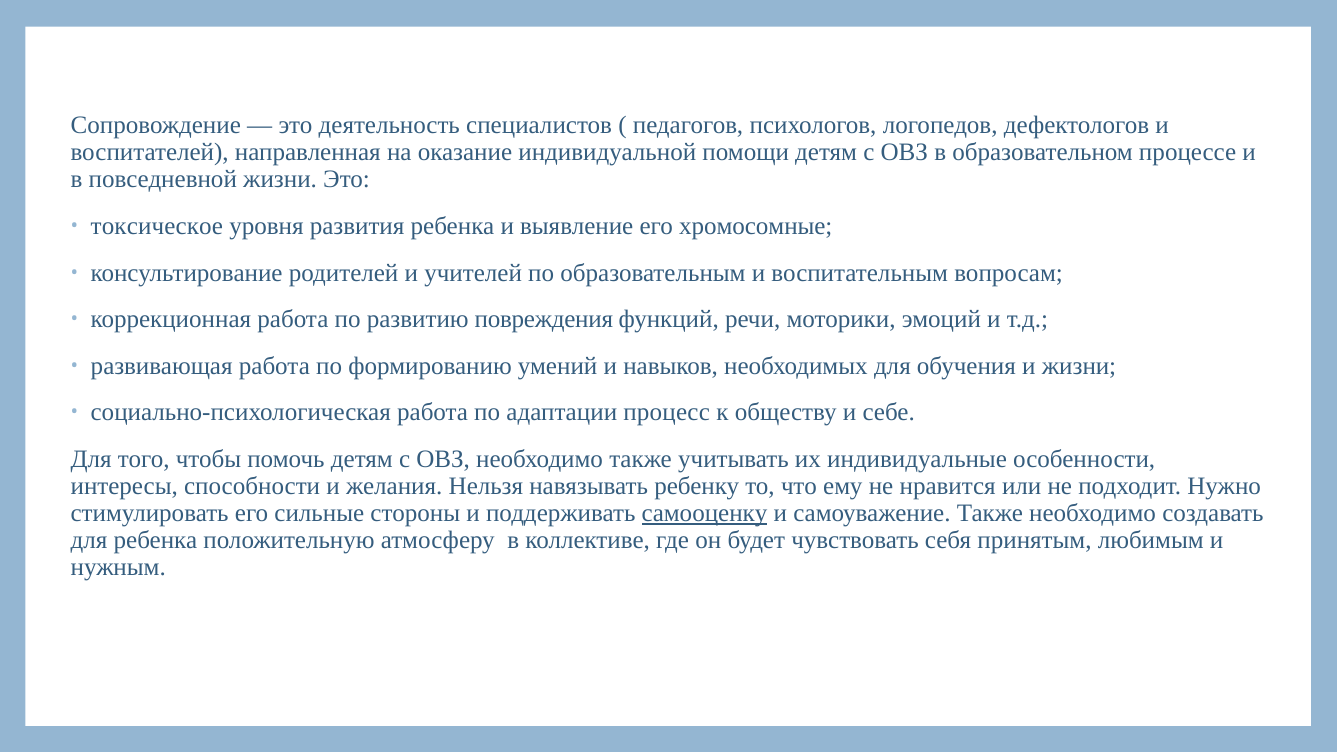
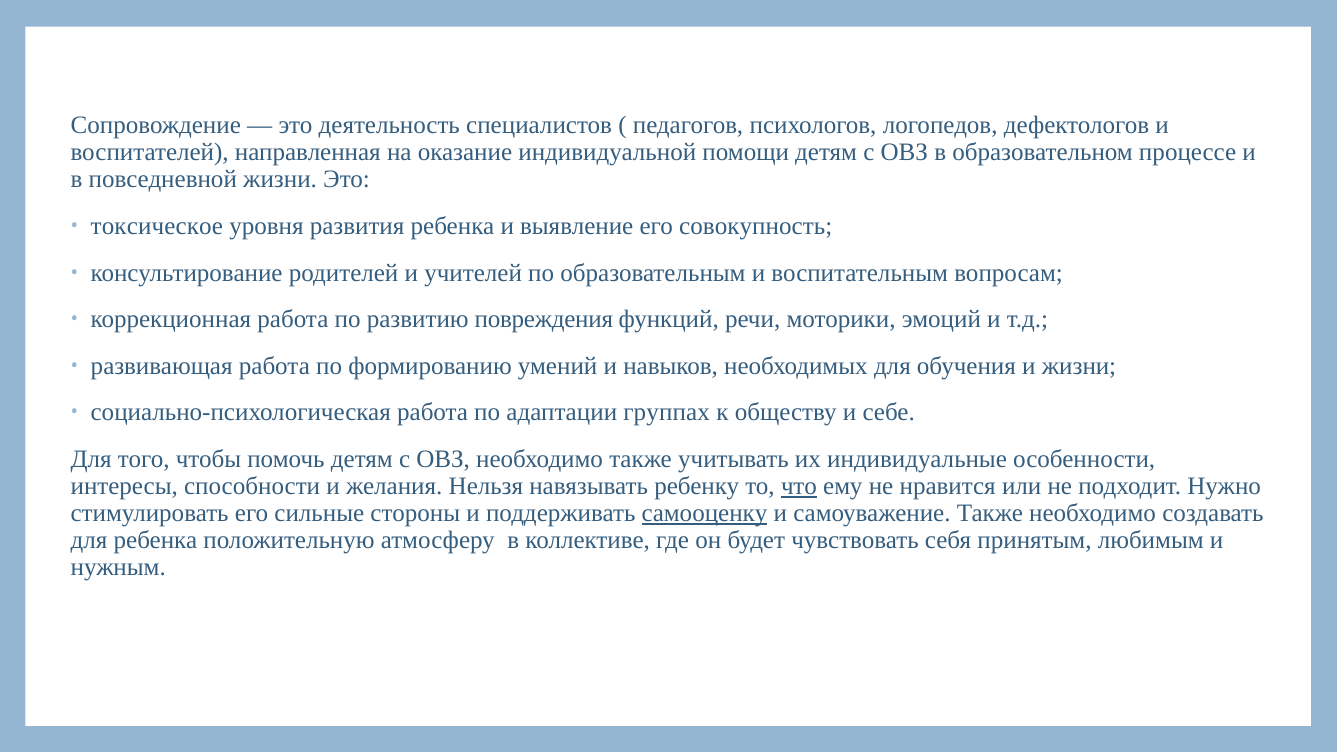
хромосомные: хромосомные -> совокупность
процесс: процесс -> группах
что underline: none -> present
